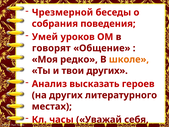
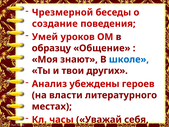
собрания: собрания -> создание
говорят: говорят -> образцу
редко: редко -> знают
школе colour: orange -> blue
высказать: высказать -> убеждены
на других: других -> власти
